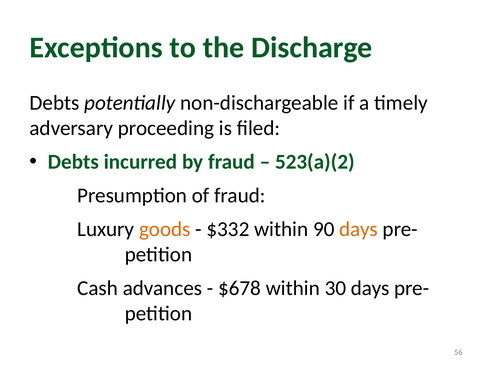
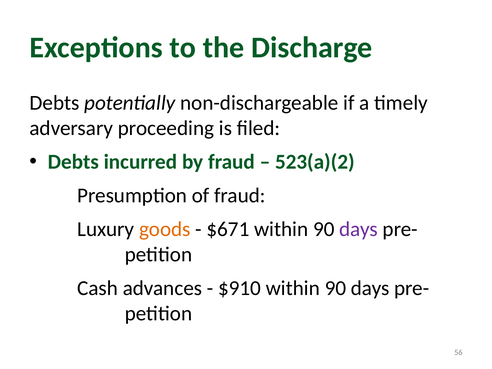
$332: $332 -> $671
days at (359, 229) colour: orange -> purple
$678: $678 -> $910
30 at (335, 288): 30 -> 90
